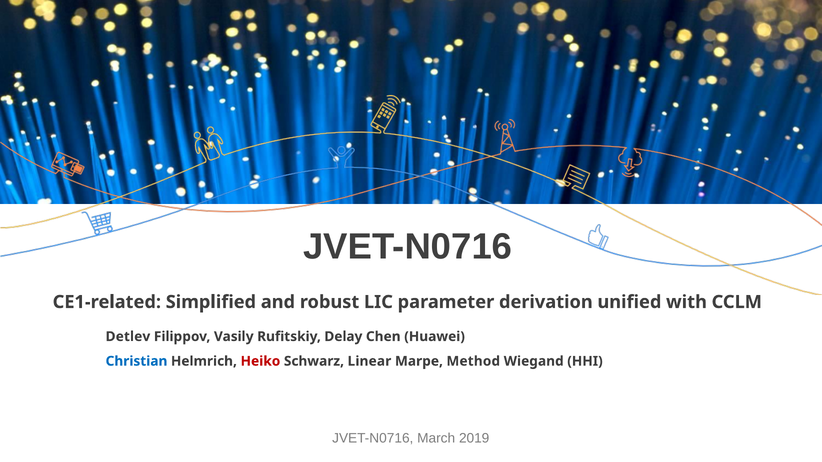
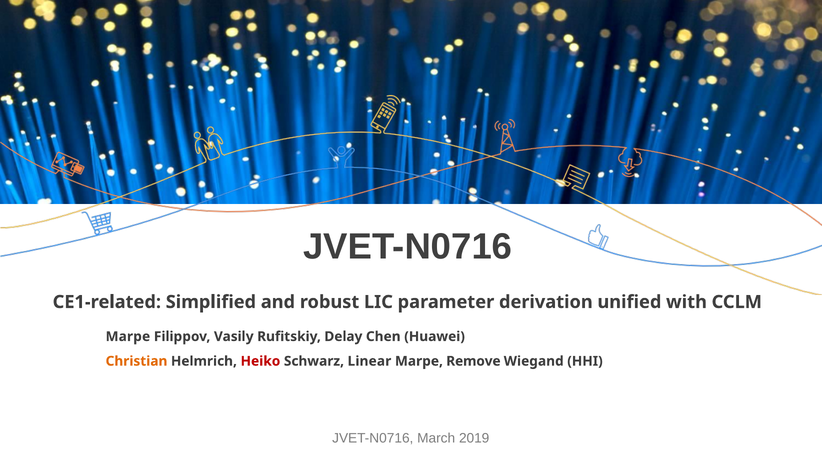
Detlev at (128, 337): Detlev -> Marpe
Christian colour: blue -> orange
Method: Method -> Remove
